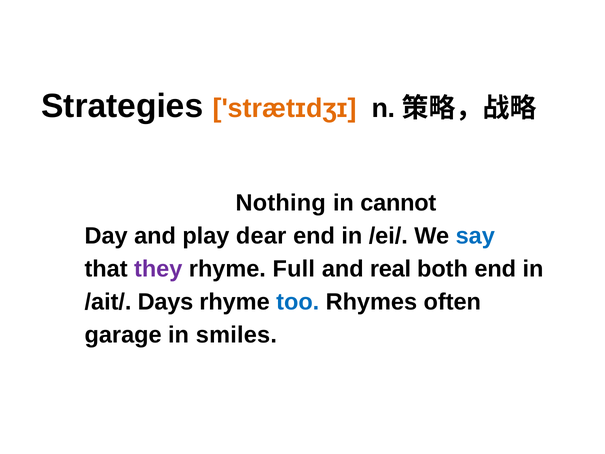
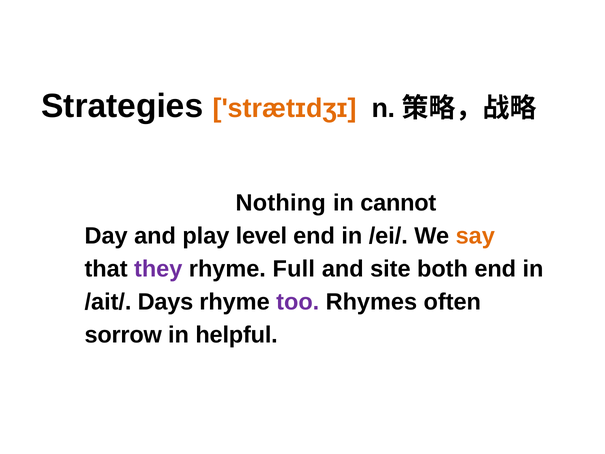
dear: dear -> level
say colour: blue -> orange
real: real -> site
too colour: blue -> purple
garage: garage -> sorrow
smiles: smiles -> helpful
